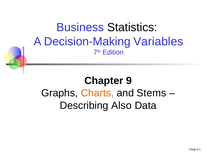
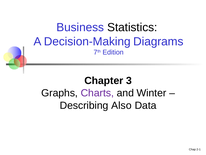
Variables: Variables -> Diagrams
9: 9 -> 3
Charts colour: orange -> purple
Stems: Stems -> Winter
